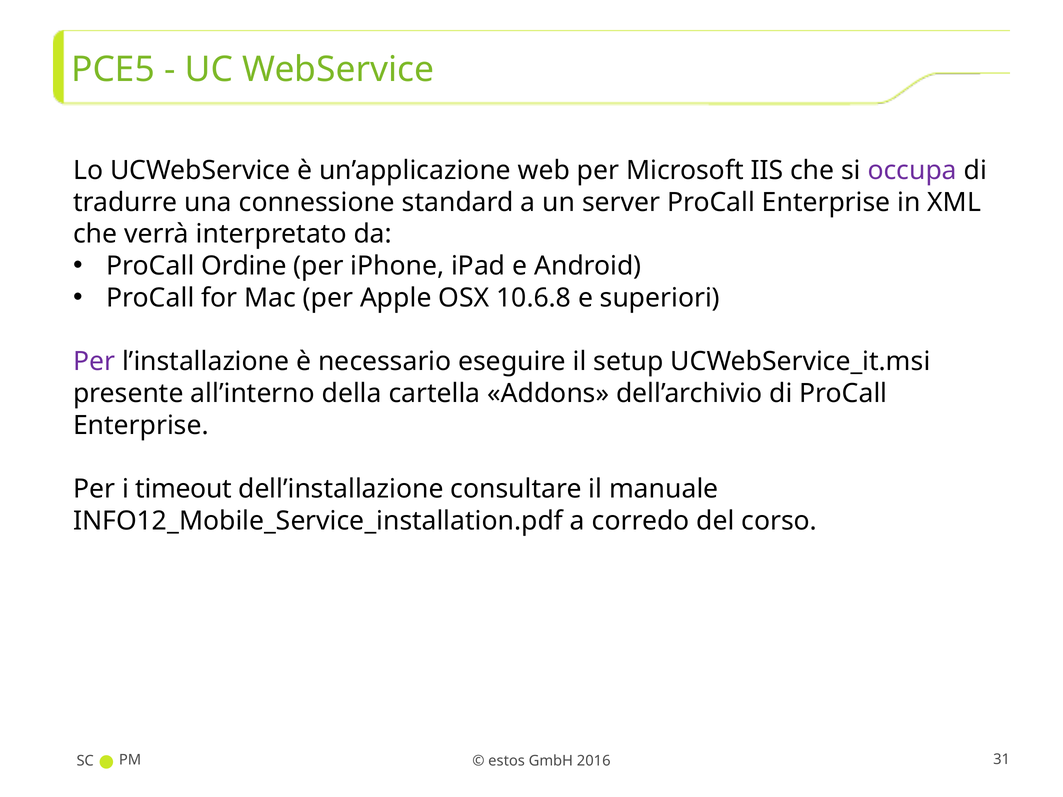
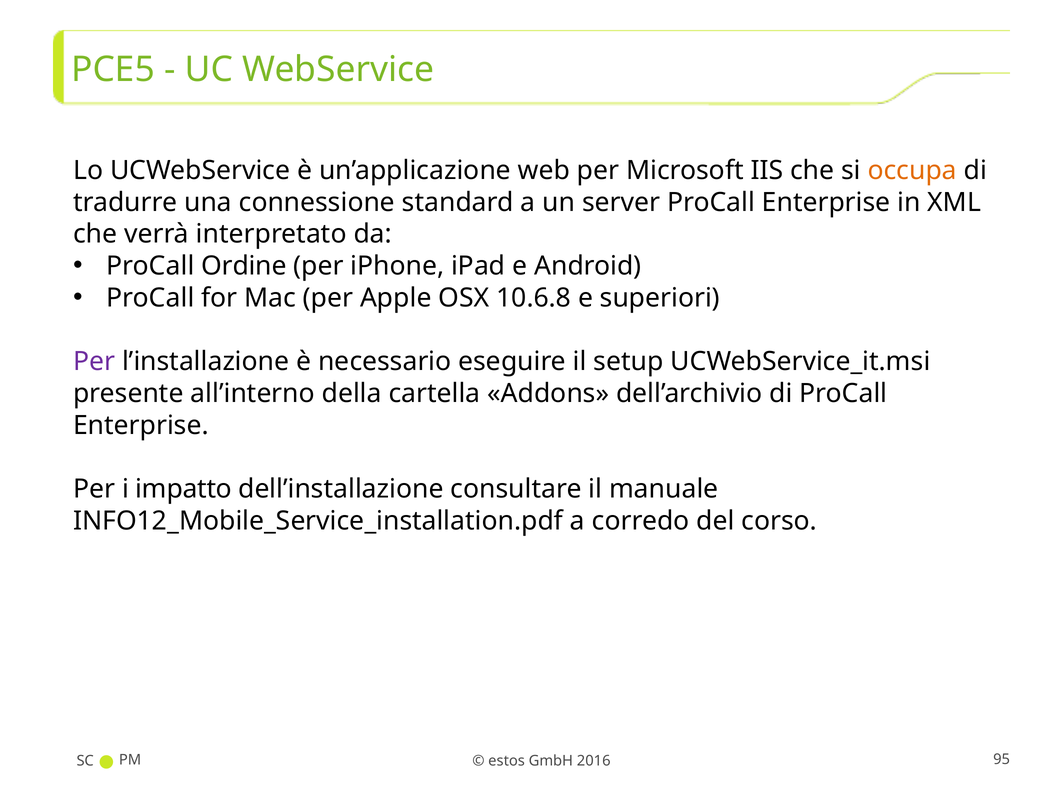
occupa colour: purple -> orange
timeout: timeout -> impatto
31: 31 -> 95
